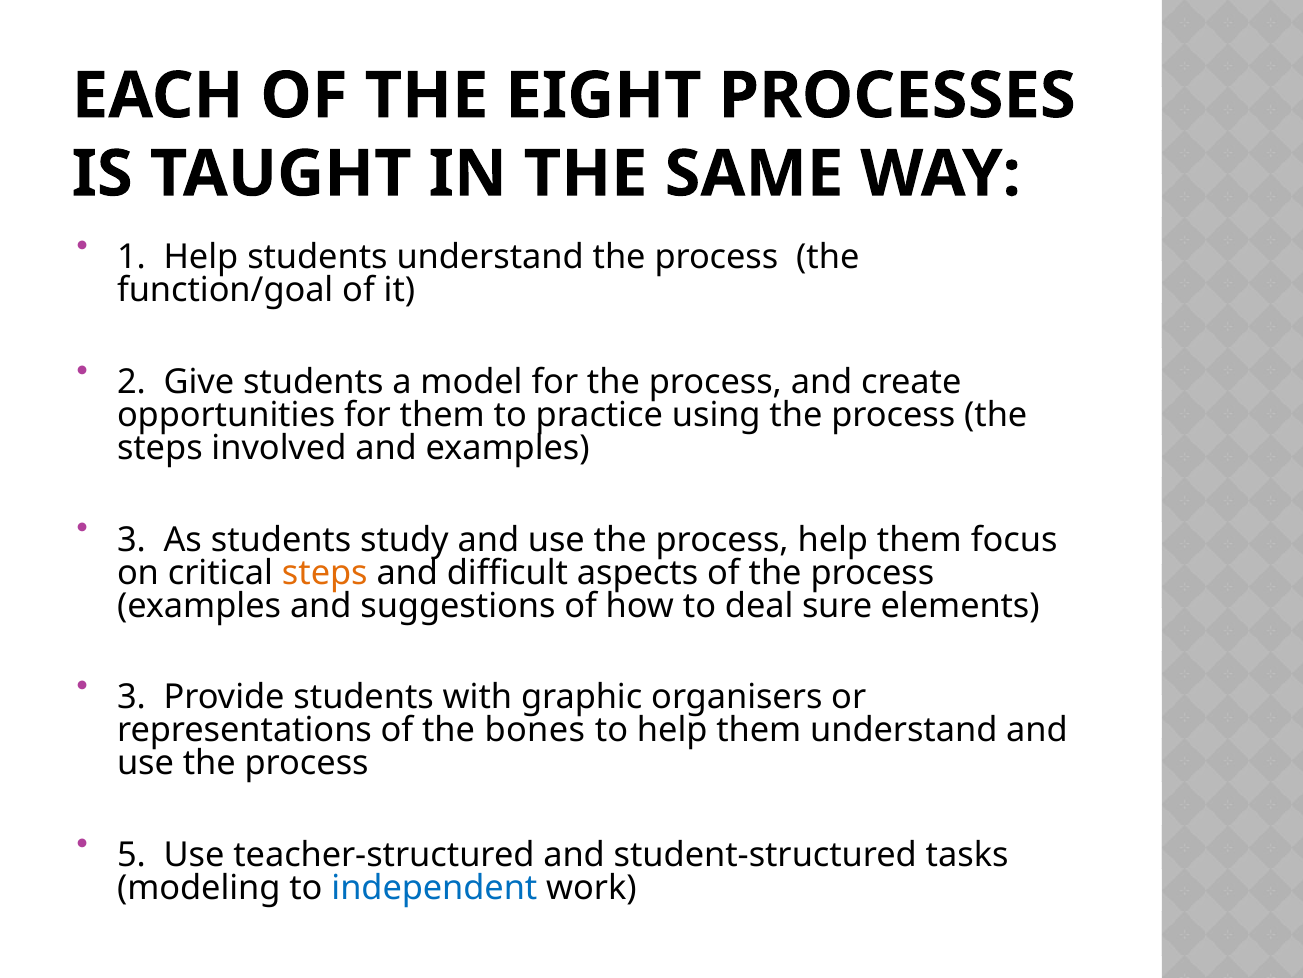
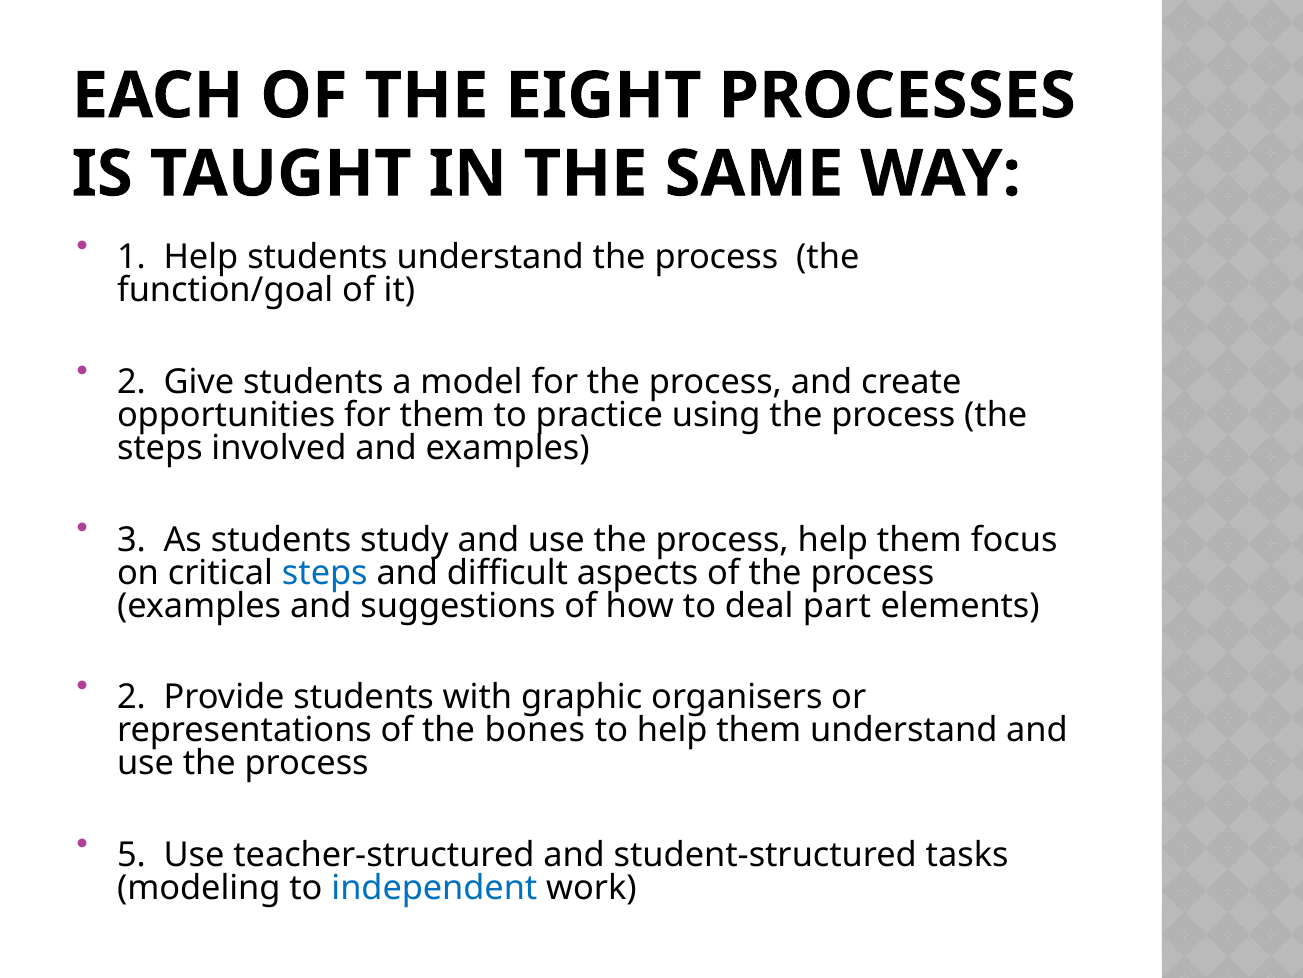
steps at (325, 572) colour: orange -> blue
sure: sure -> part
3 at (131, 697): 3 -> 2
